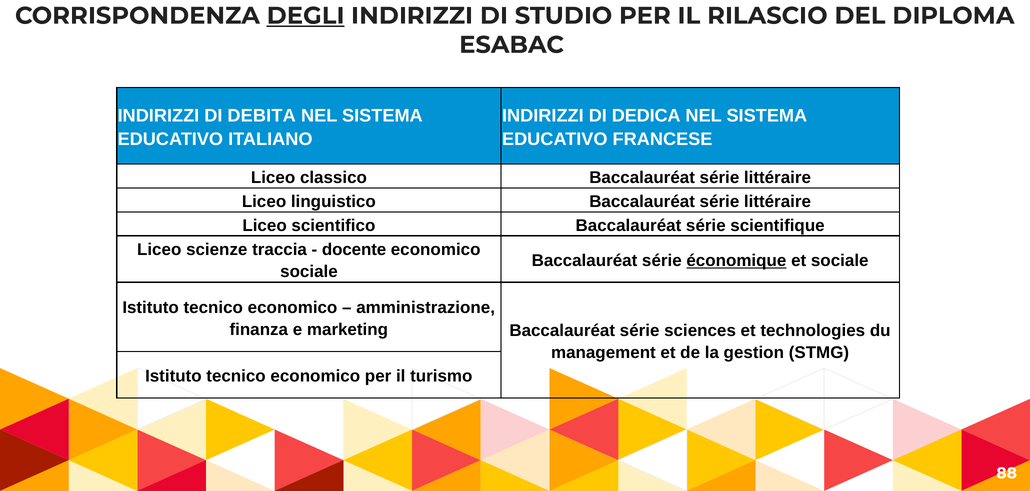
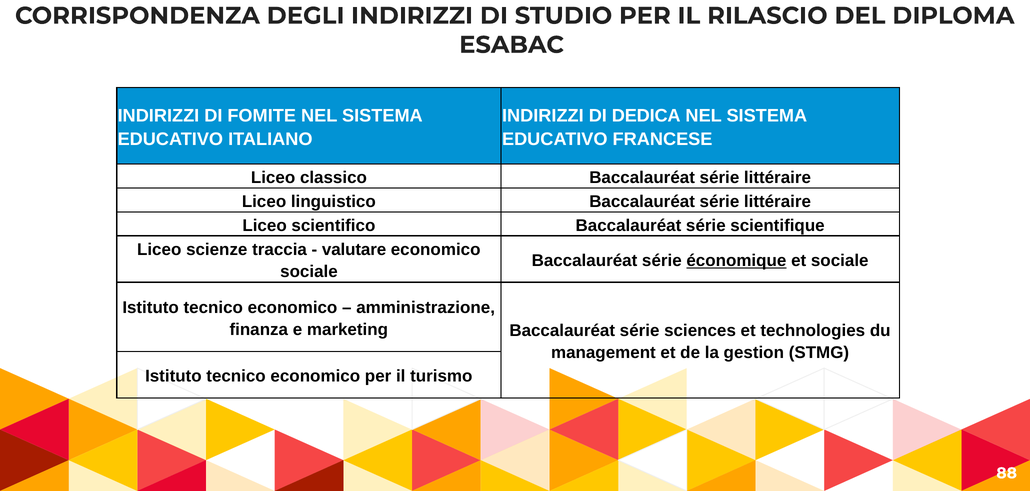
DEGLI underline: present -> none
DEBITA: DEBITA -> FOMITE
docente: docente -> valutare
